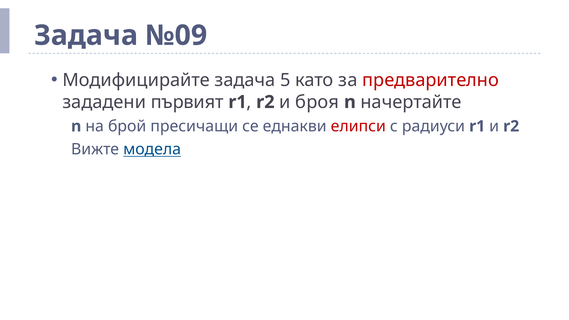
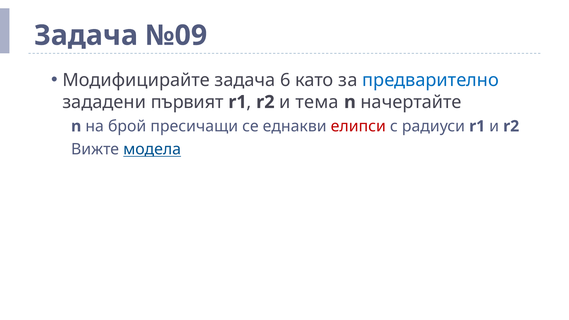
5: 5 -> 6
предварително colour: red -> blue
броя: броя -> тема
